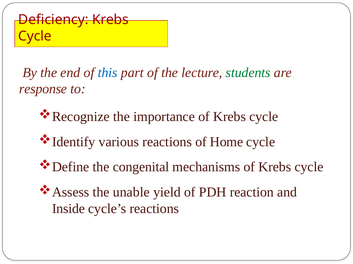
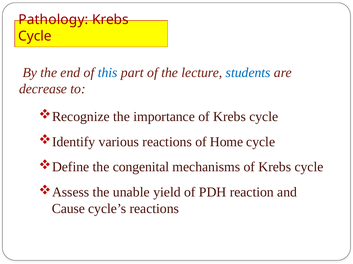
Deficiency: Deficiency -> Pathology
students colour: green -> blue
response: response -> decrease
Inside: Inside -> Cause
